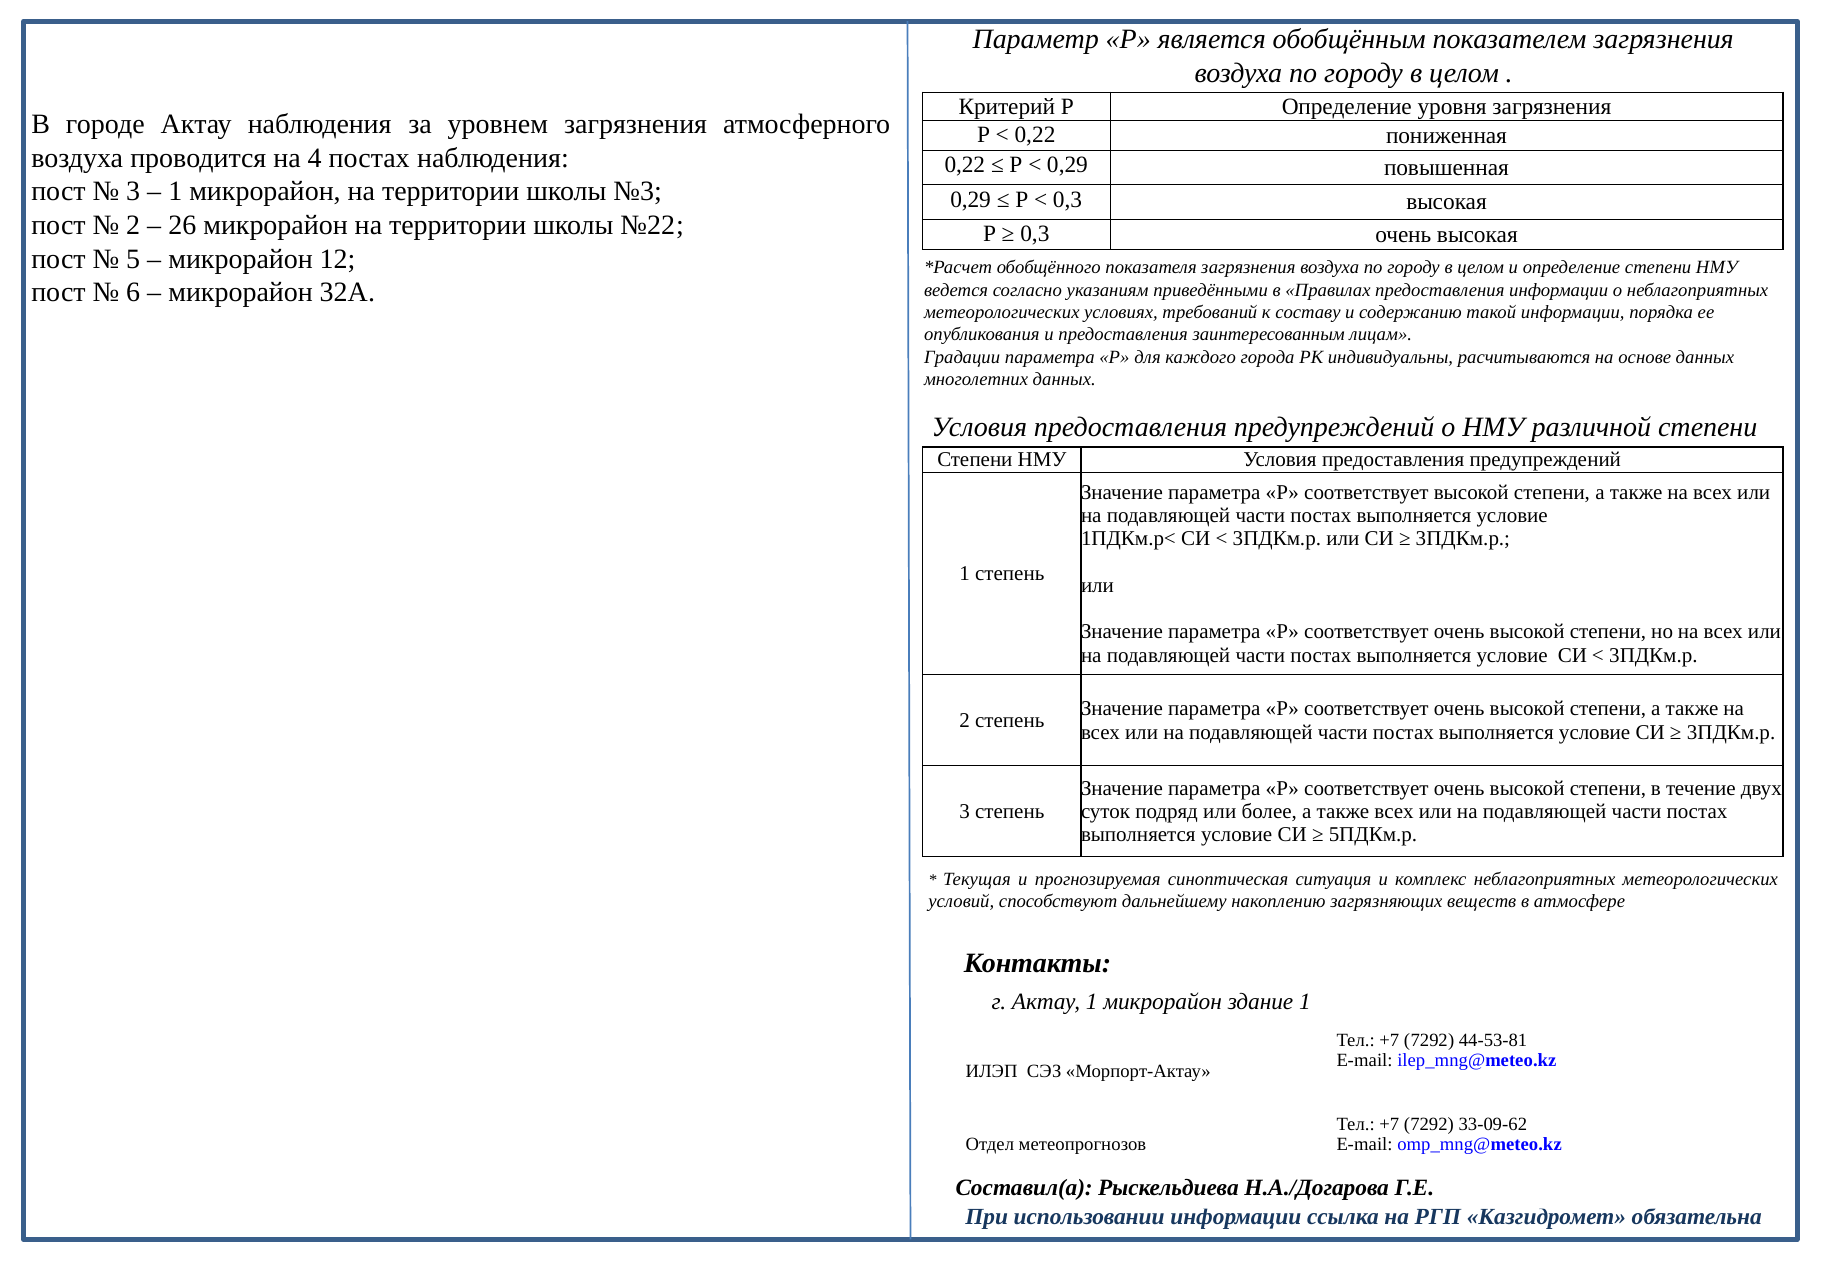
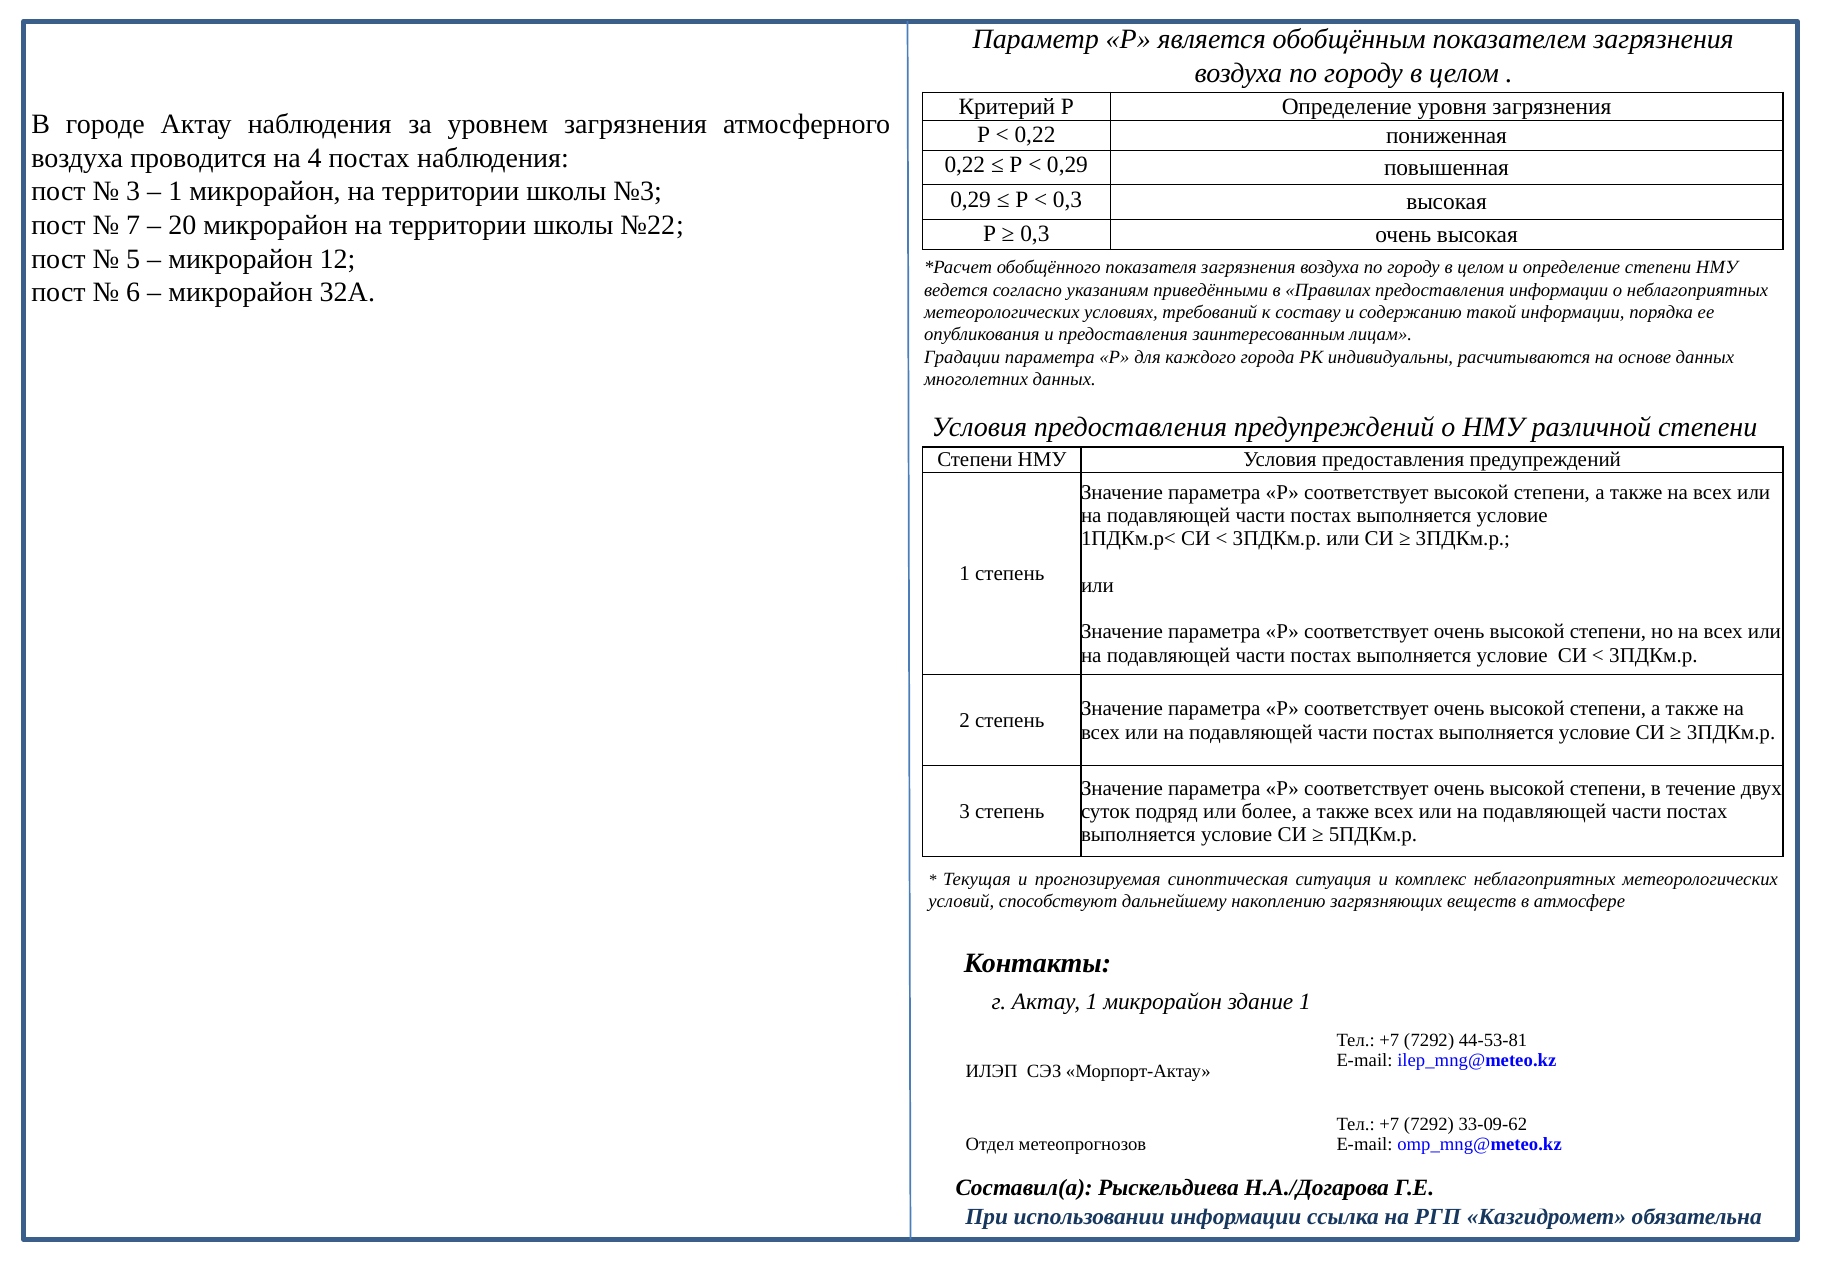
2 at (133, 225): 2 -> 7
26: 26 -> 20
